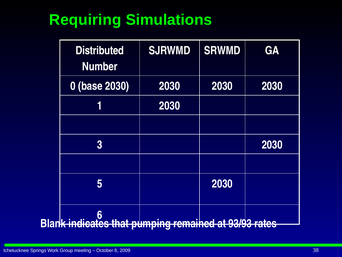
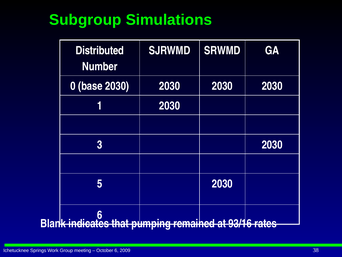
Requiring: Requiring -> Subgroup
93/93: 93/93 -> 93/16
